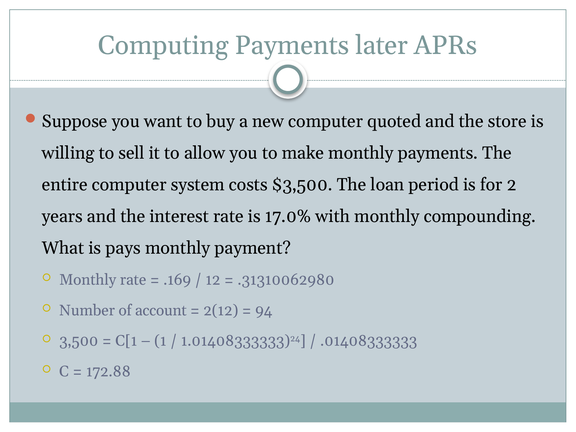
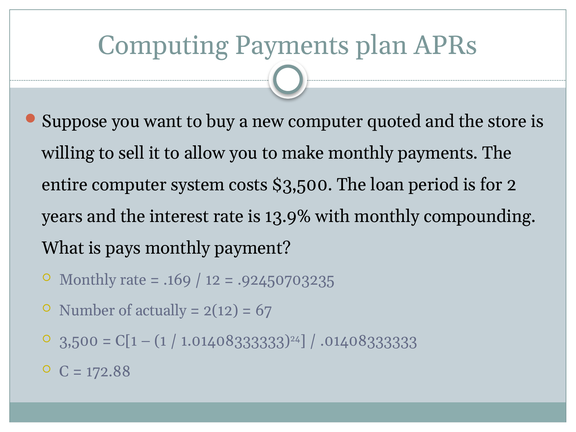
later: later -> plan
17.0%: 17.0% -> 13.9%
.31310062980: .31310062980 -> .92450703235
account: account -> actually
94: 94 -> 67
